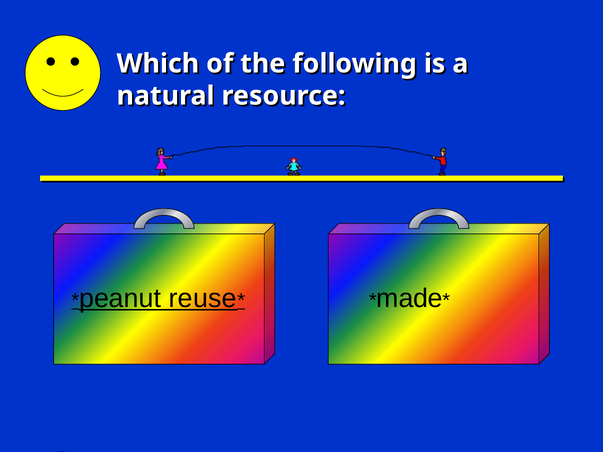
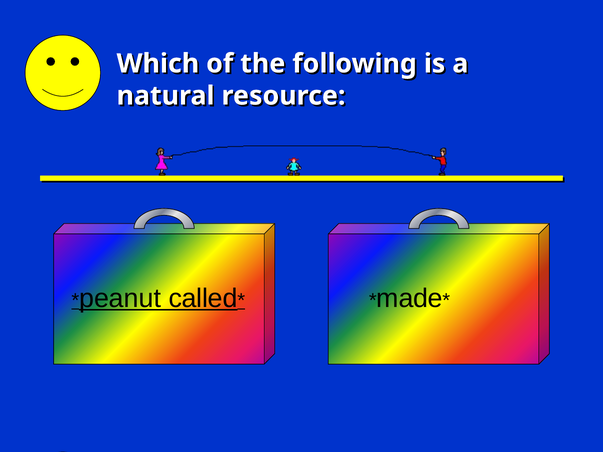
reuse: reuse -> called
